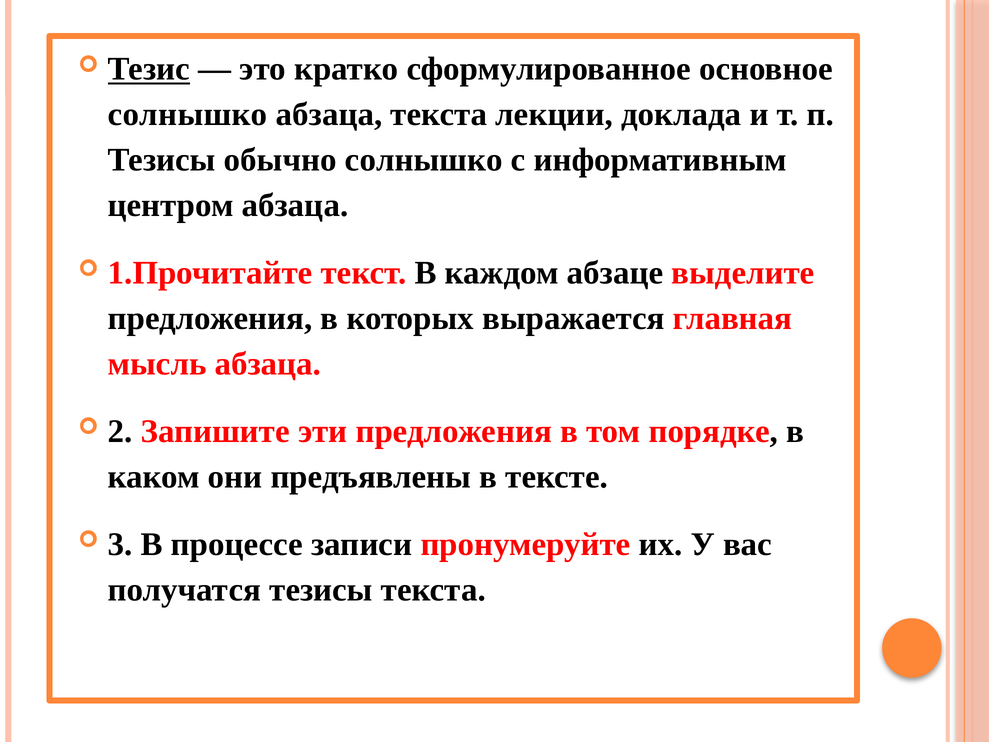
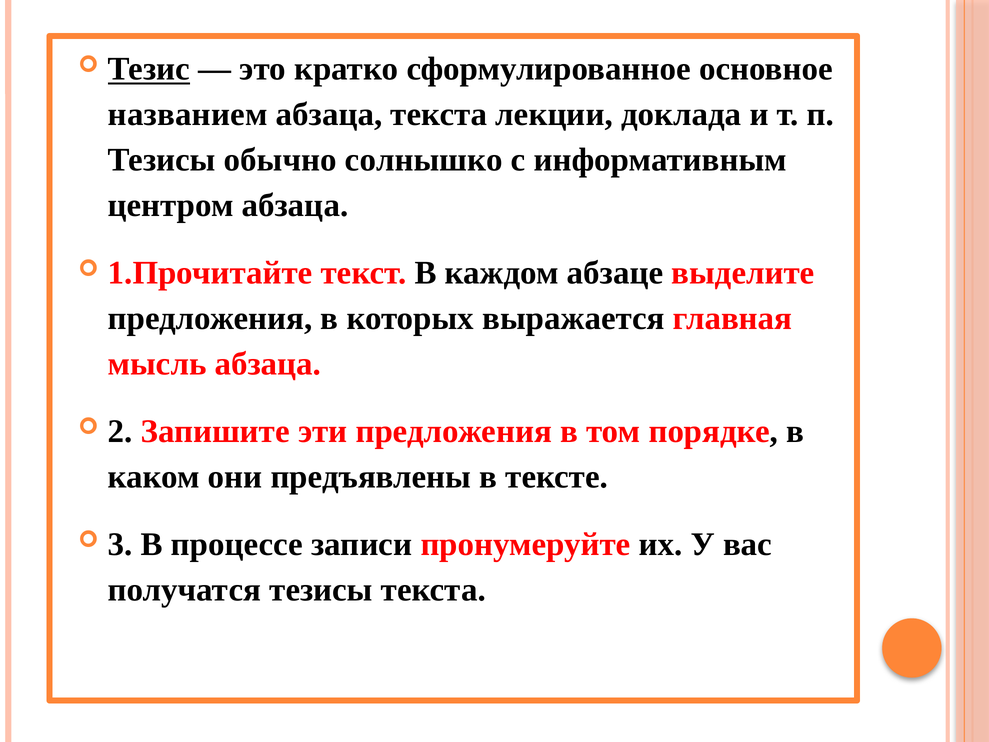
солнышко at (188, 114): солнышко -> названием
